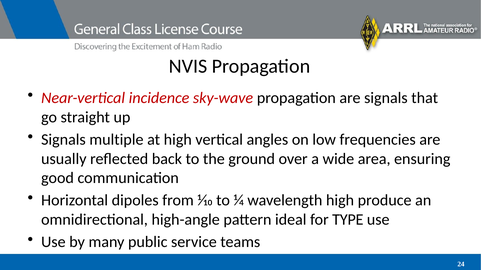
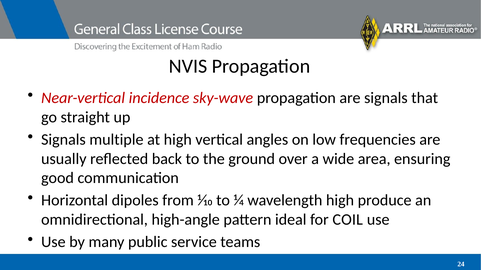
TYPE: TYPE -> COIL
